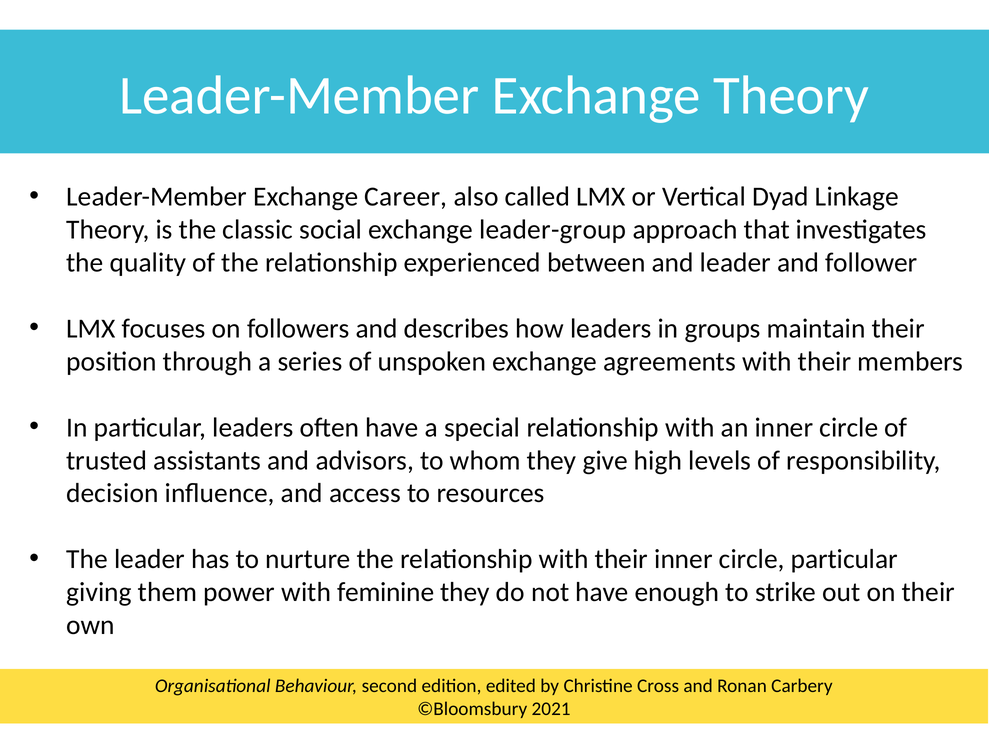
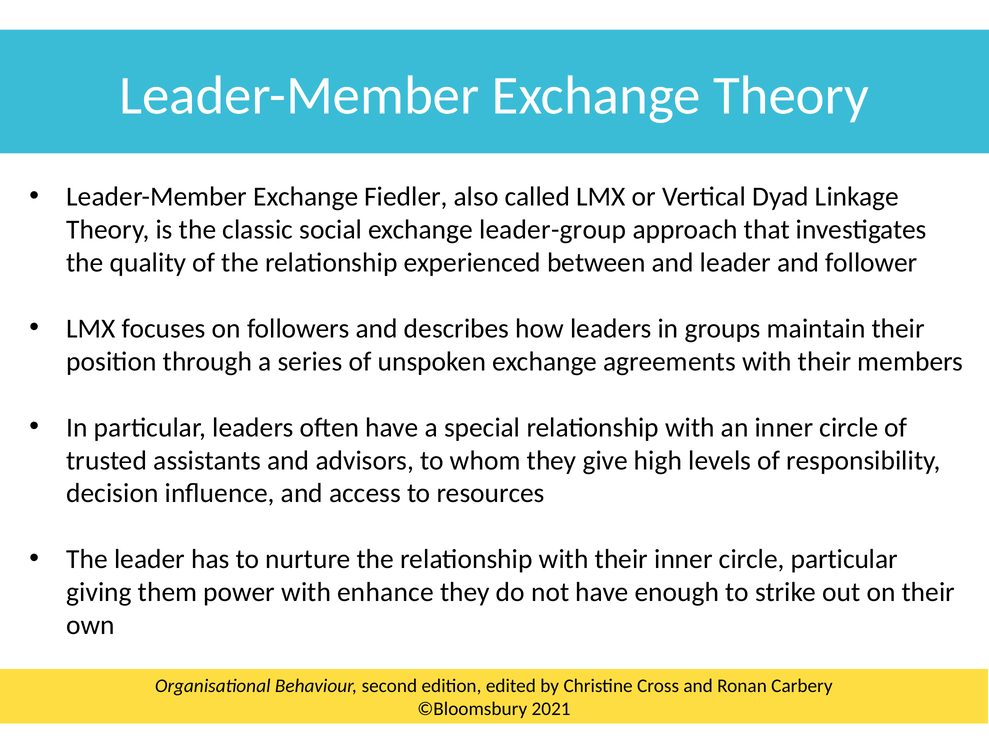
Career: Career -> Fiedler
feminine: feminine -> enhance
